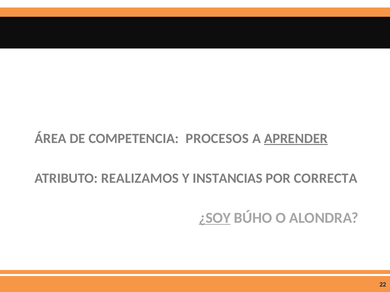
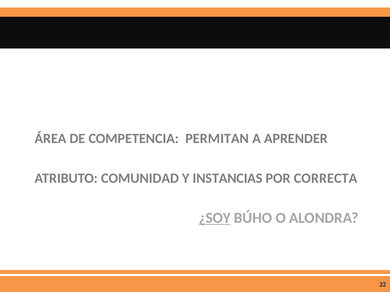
PROCESOS: PROCESOS -> PERMITAN
APRENDER underline: present -> none
REALIZAMOS: REALIZAMOS -> COMUNIDAD
